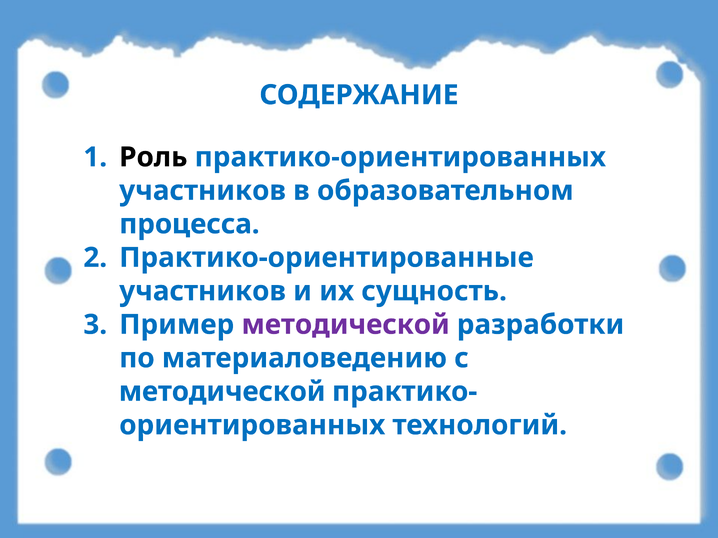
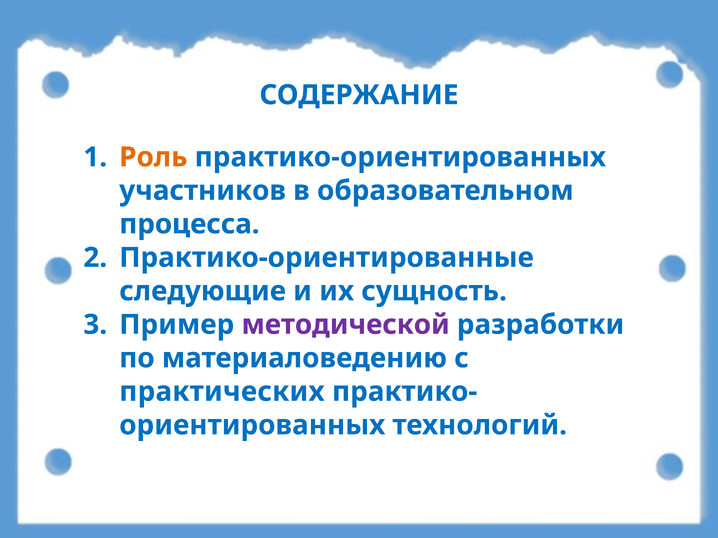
Роль colour: black -> orange
участников at (203, 291): участников -> следующие
методической at (222, 392): методической -> практических
